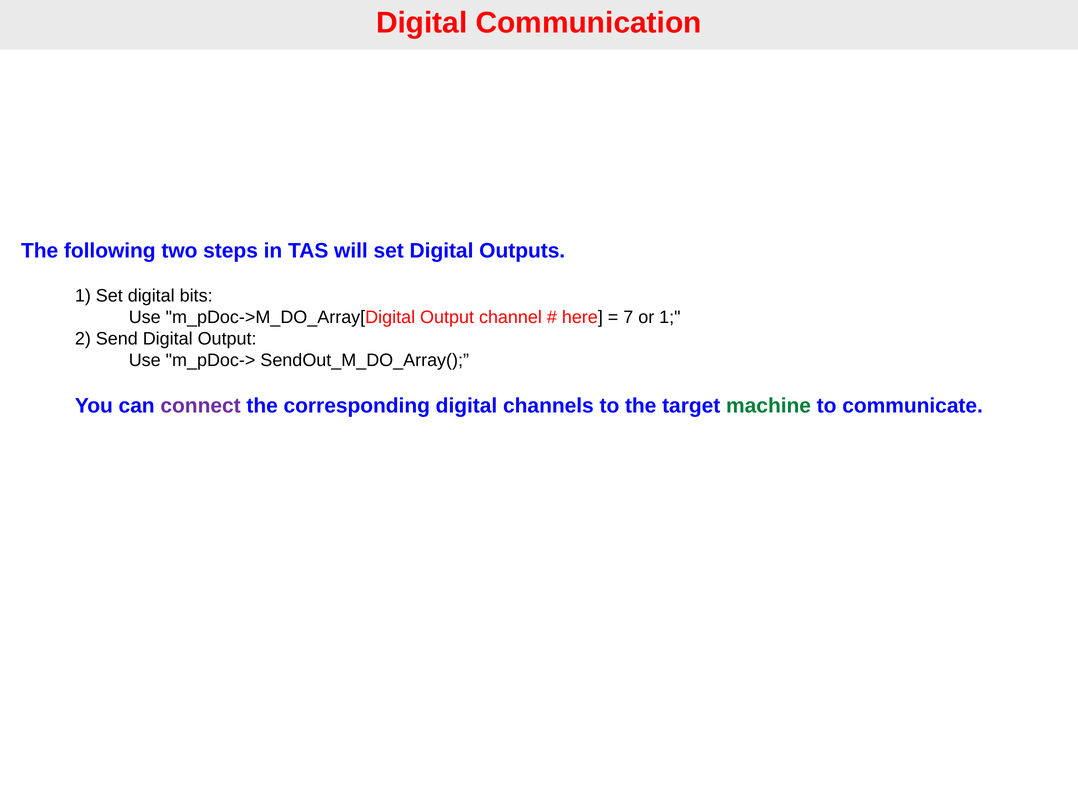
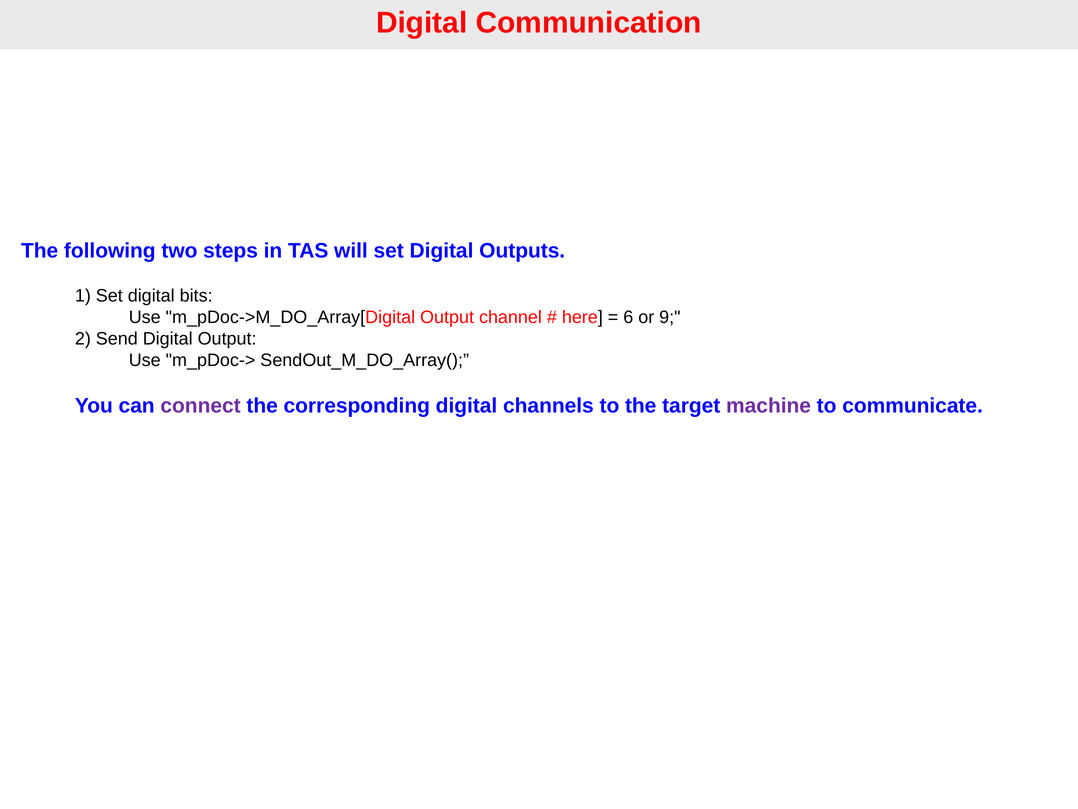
7: 7 -> 6
or 1: 1 -> 9
machine colour: green -> purple
